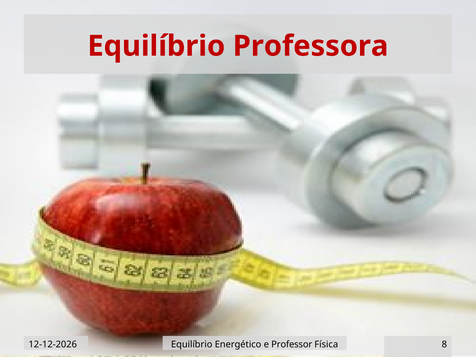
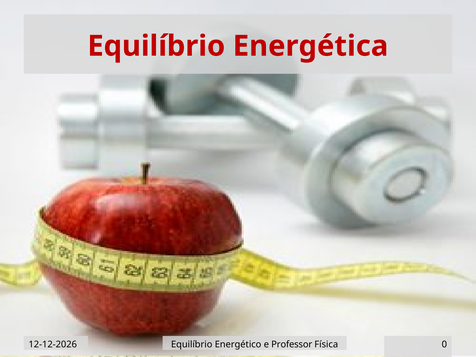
Professora: Professora -> Energética
8: 8 -> 0
